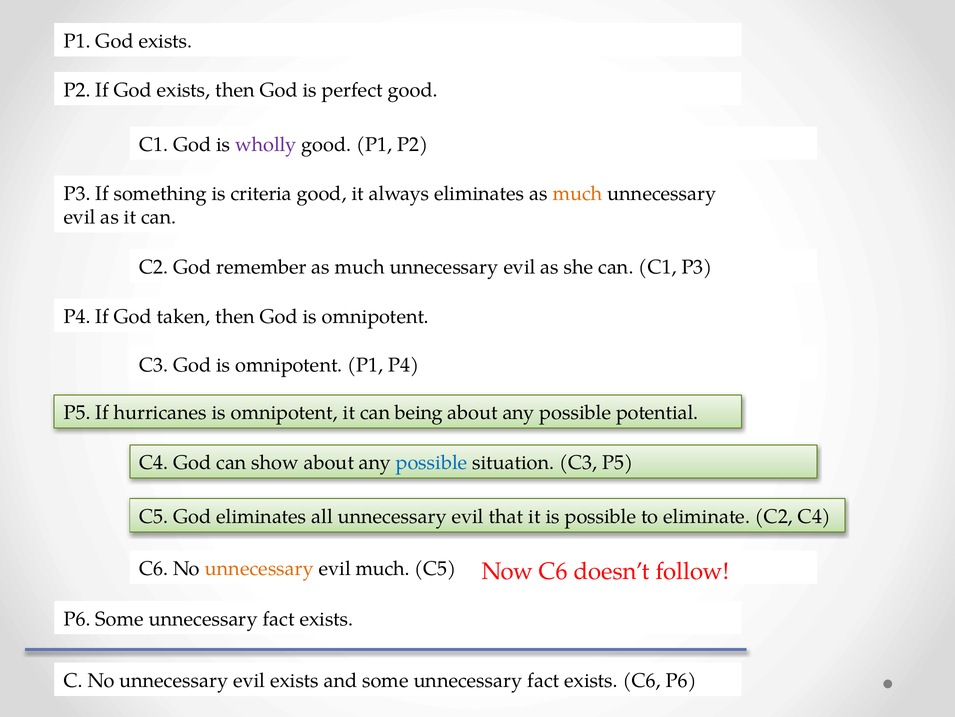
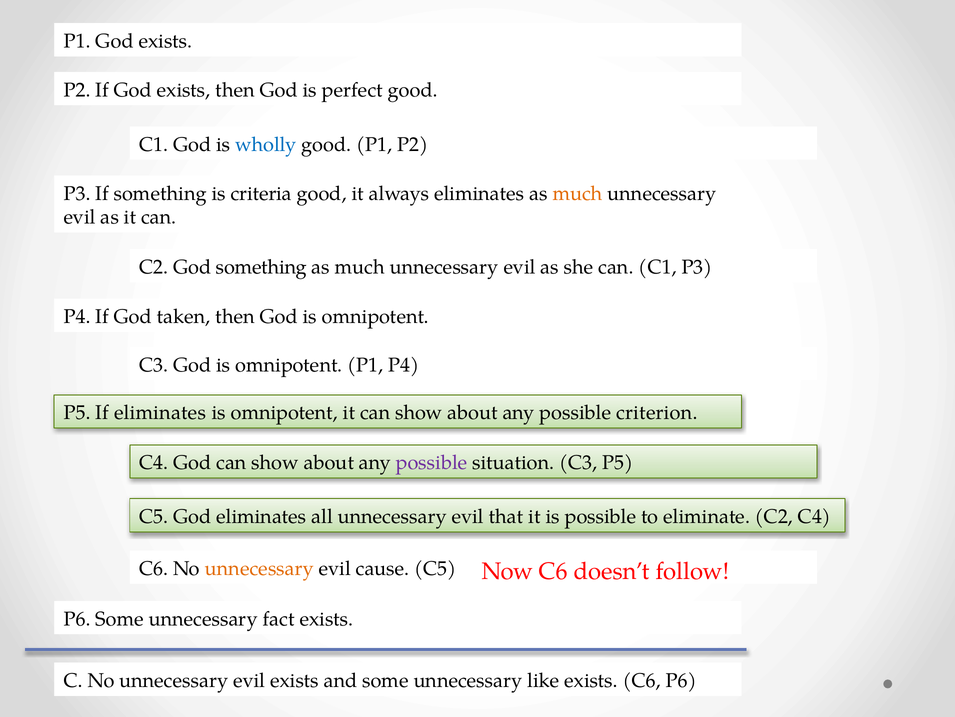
wholly colour: purple -> blue
God remember: remember -> something
If hurricanes: hurricanes -> eliminates
it can being: being -> show
potential: potential -> criterion
possible at (432, 462) colour: blue -> purple
evil much: much -> cause
and some unnecessary fact: fact -> like
